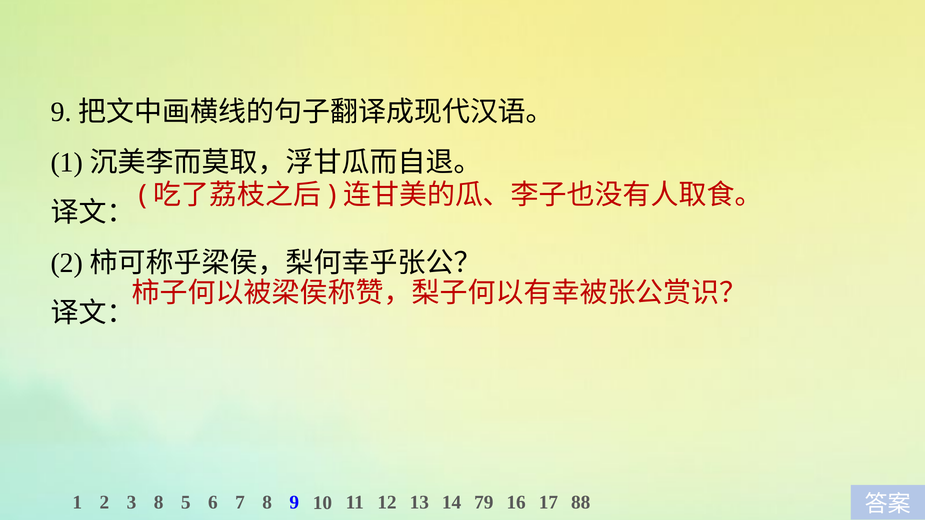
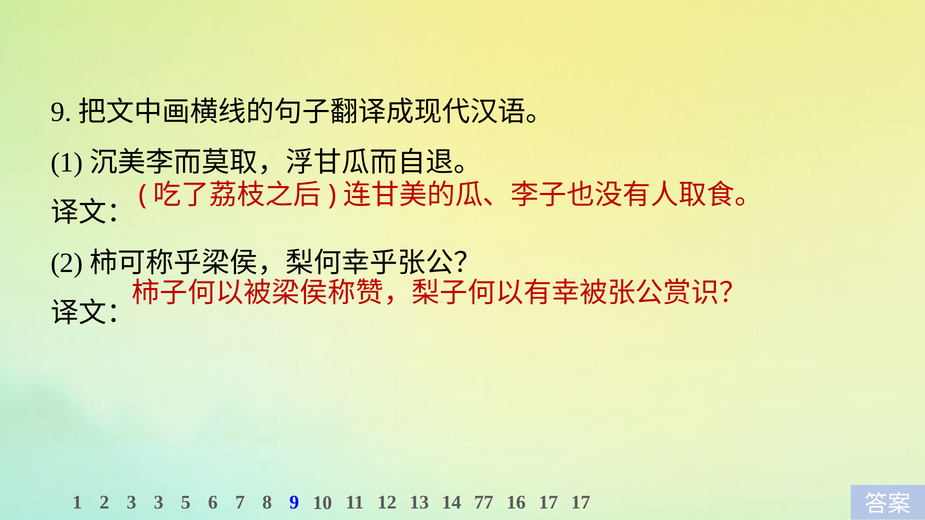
3 8: 8 -> 3
79: 79 -> 77
17 88: 88 -> 17
